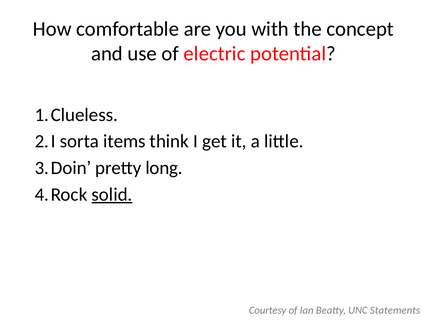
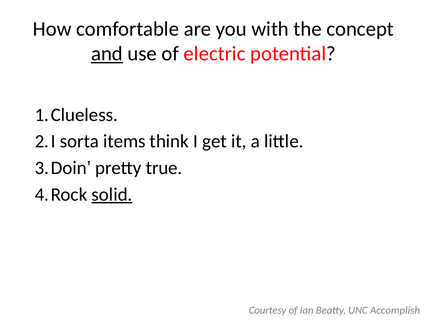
and underline: none -> present
long: long -> true
Statements: Statements -> Accomplish
